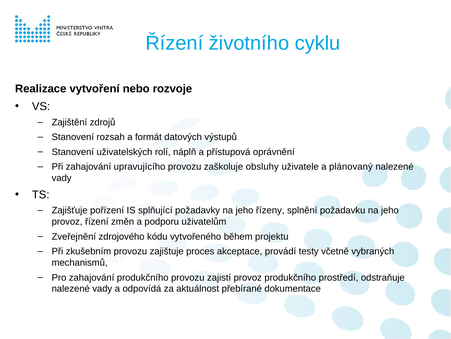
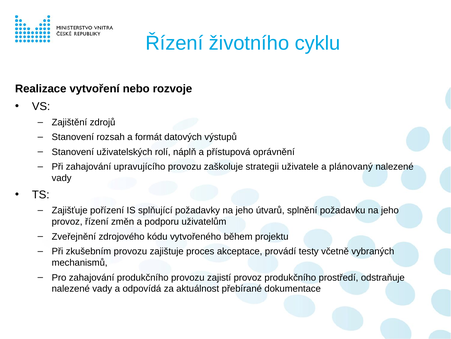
obsluhy: obsluhy -> strategii
řízeny: řízeny -> útvarů
